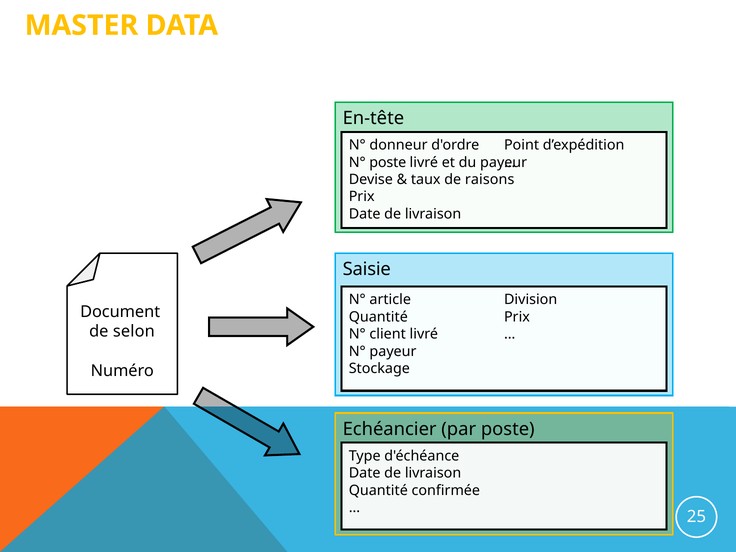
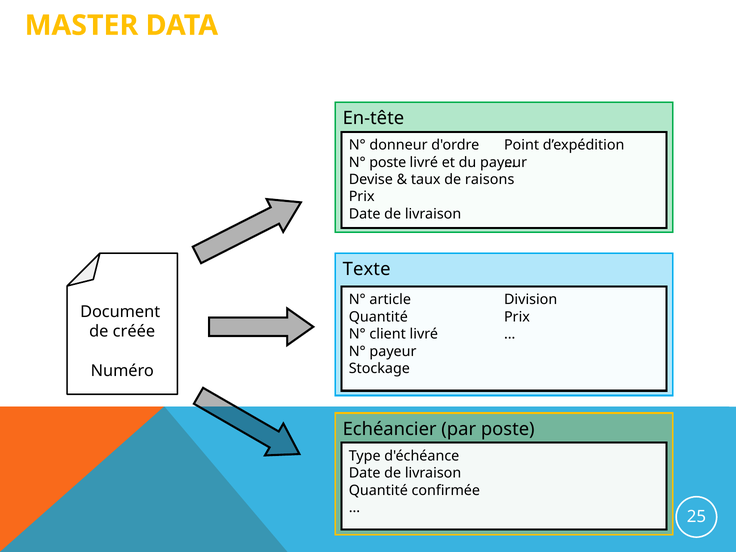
Saisie: Saisie -> Texte
selon: selon -> créée
